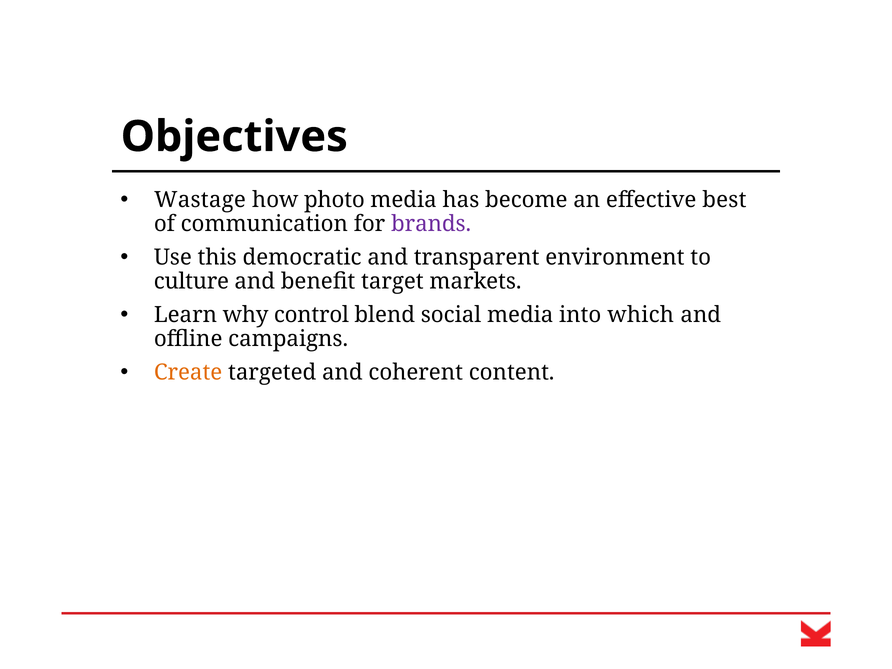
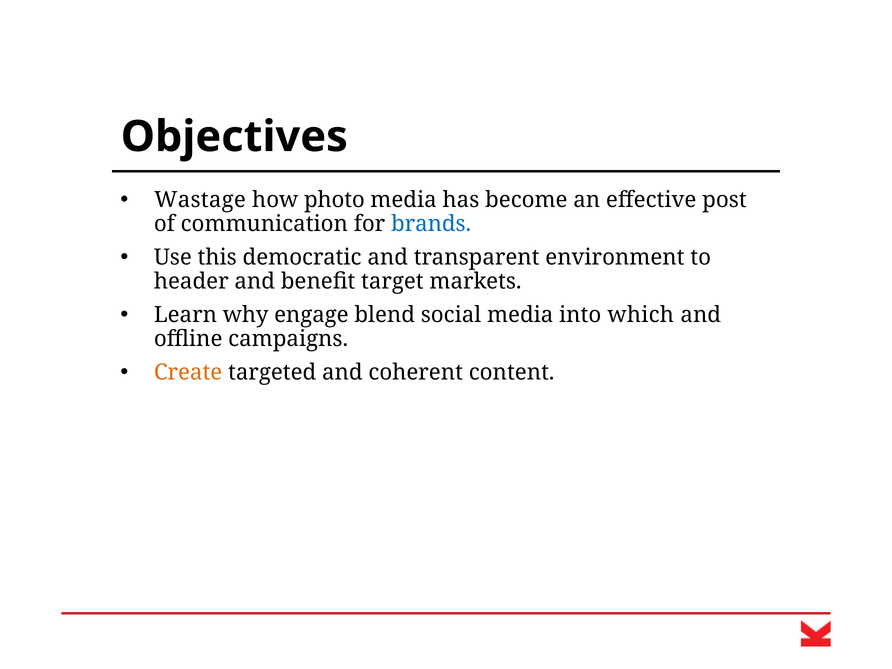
best: best -> post
brands colour: purple -> blue
culture: culture -> header
control: control -> engage
